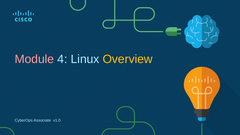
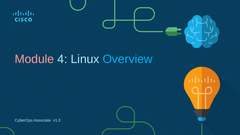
Overview colour: yellow -> light blue
